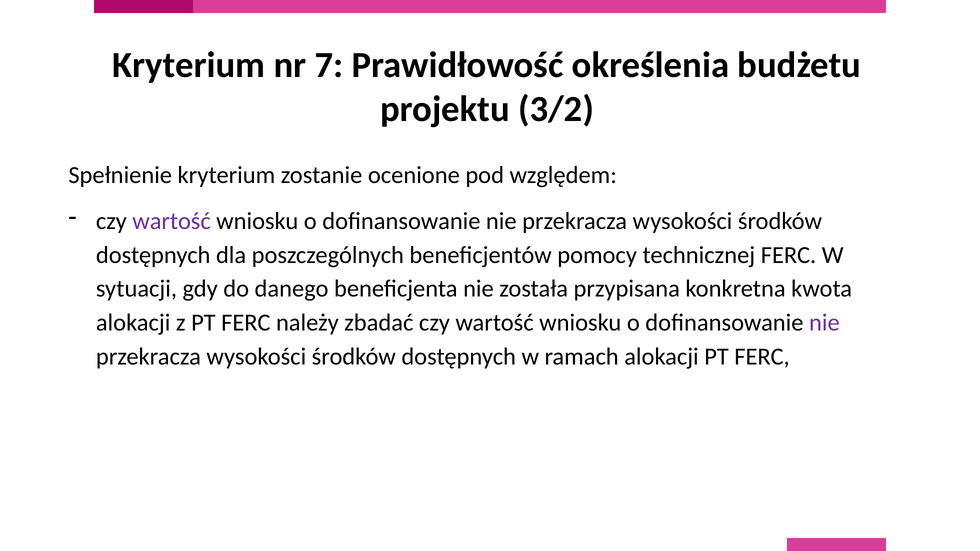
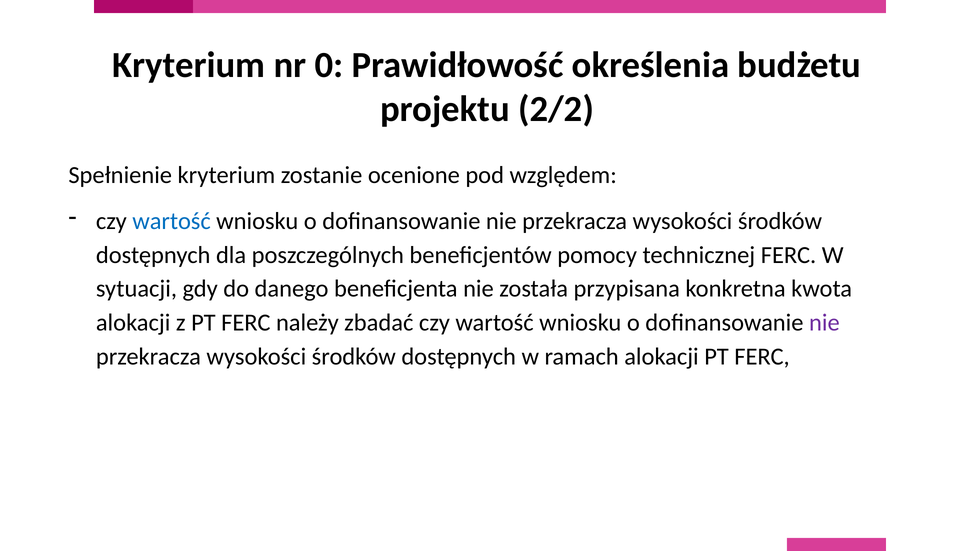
7: 7 -> 0
3/2: 3/2 -> 2/2
wartość at (172, 221) colour: purple -> blue
